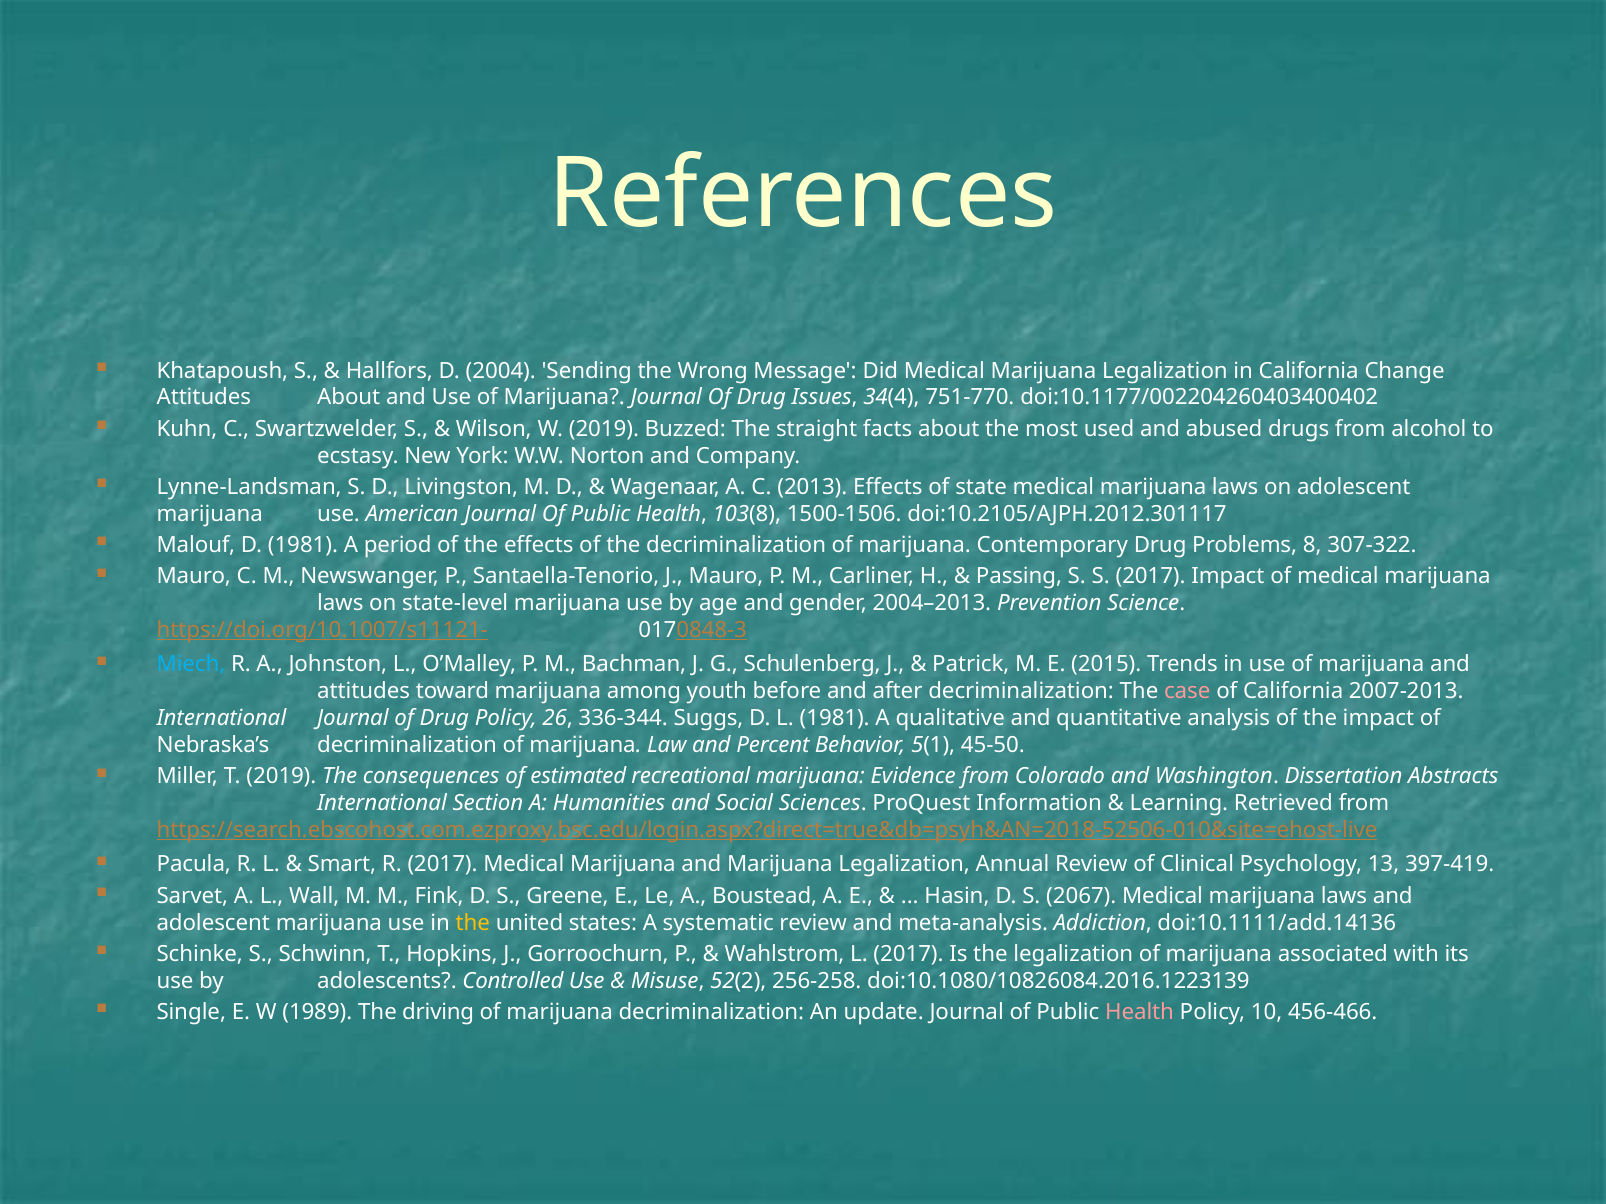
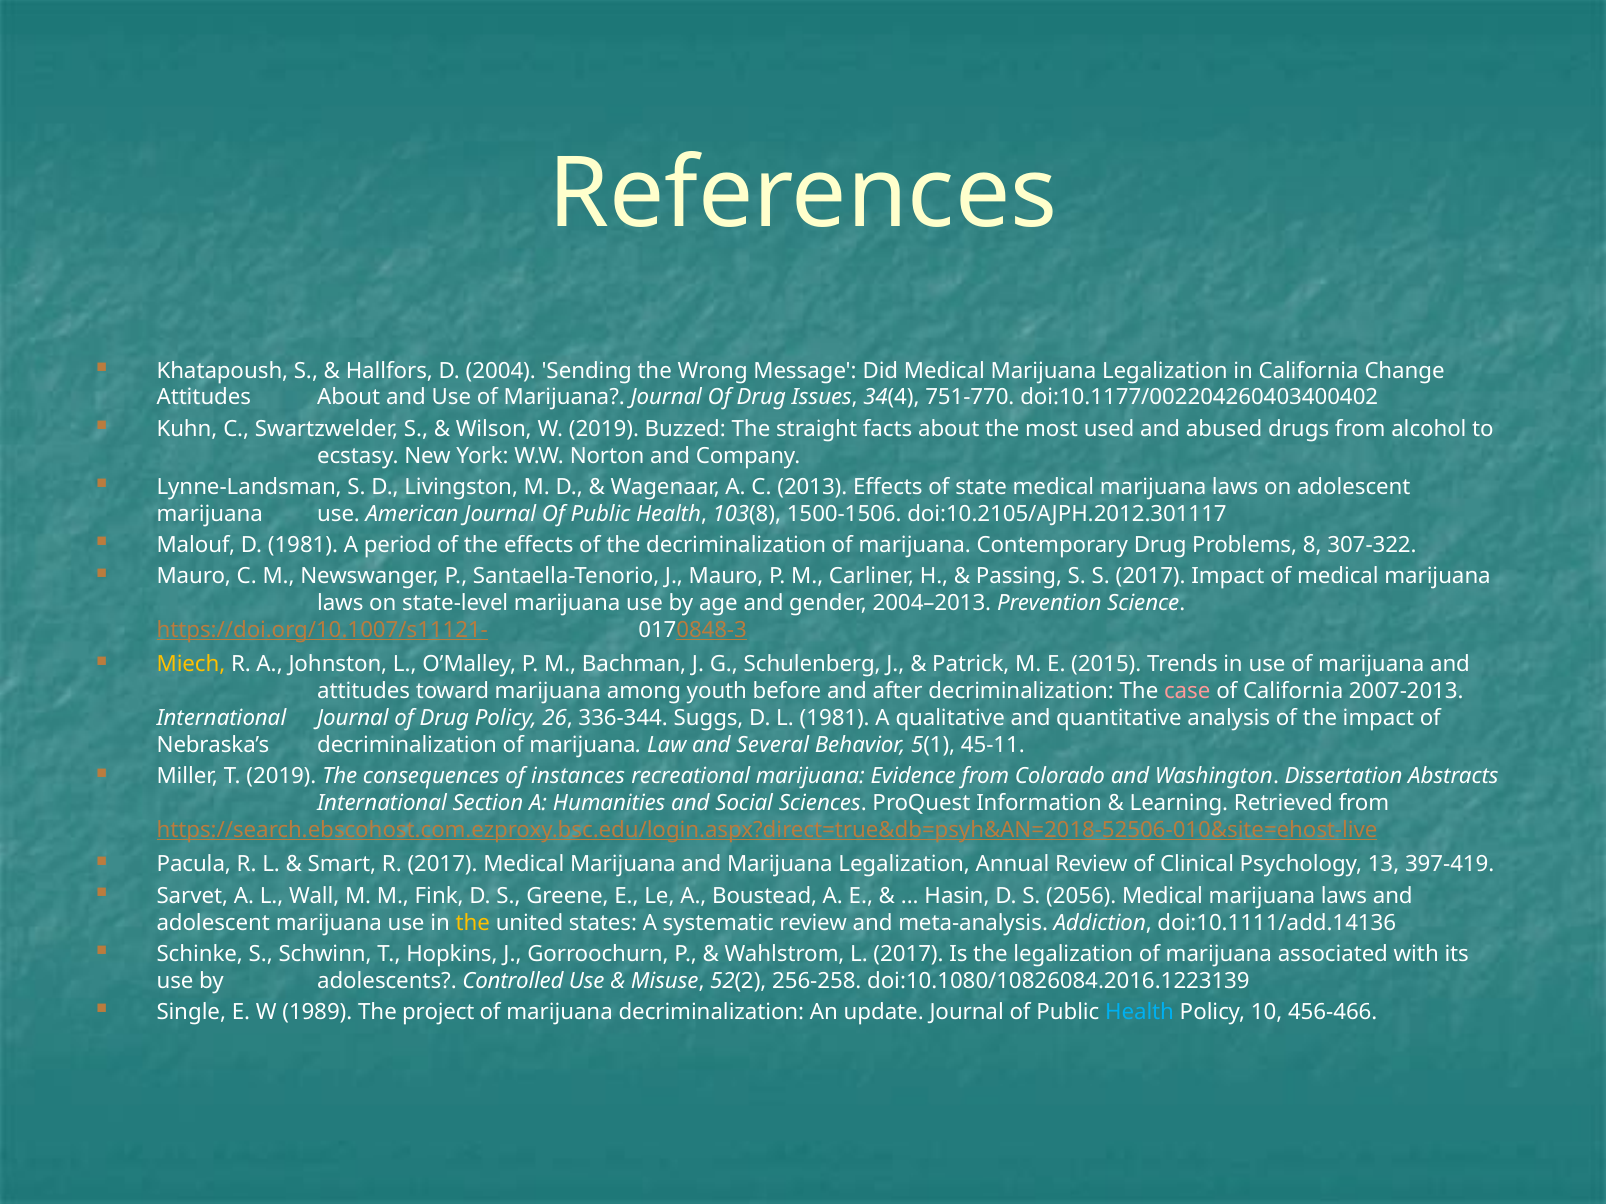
Miech colour: light blue -> yellow
Percent: Percent -> Several
45-50: 45-50 -> 45-11
estimated: estimated -> instances
2067: 2067 -> 2056
driving: driving -> project
Health at (1140, 1012) colour: pink -> light blue
